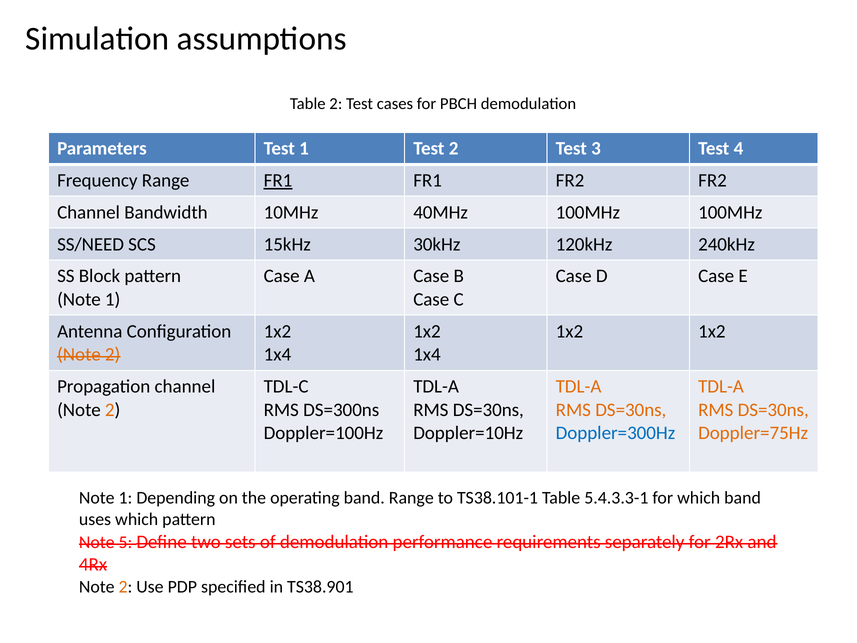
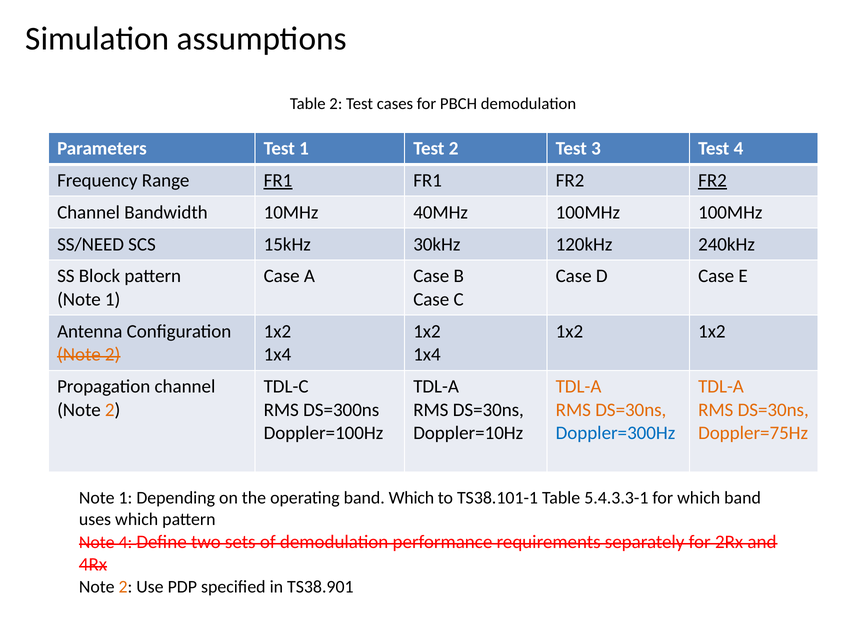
FR2 at (712, 180) underline: none -> present
band Range: Range -> Which
Note 5: 5 -> 4
